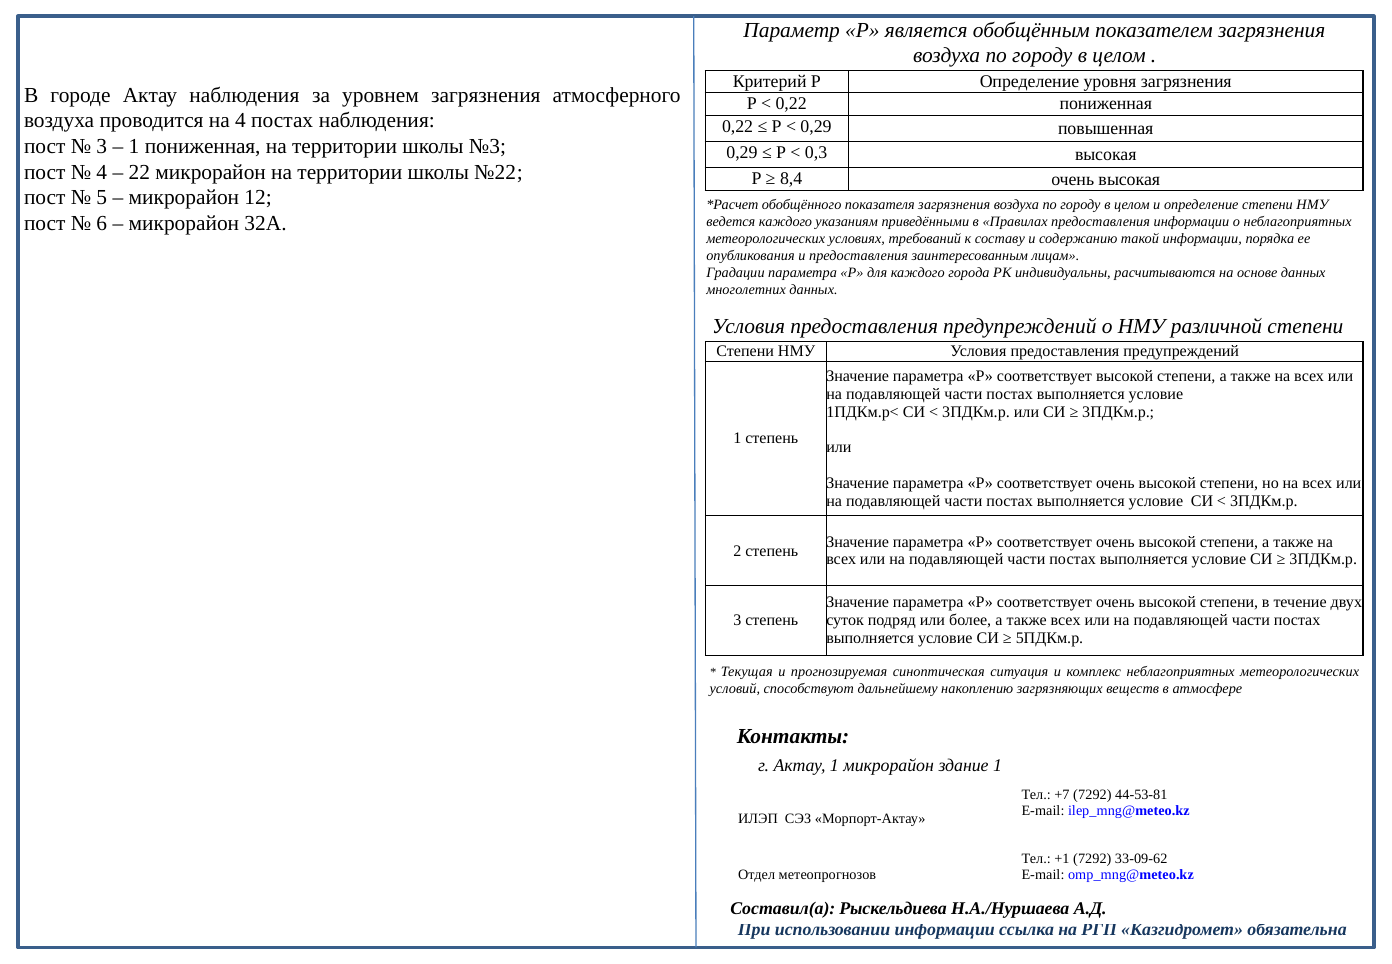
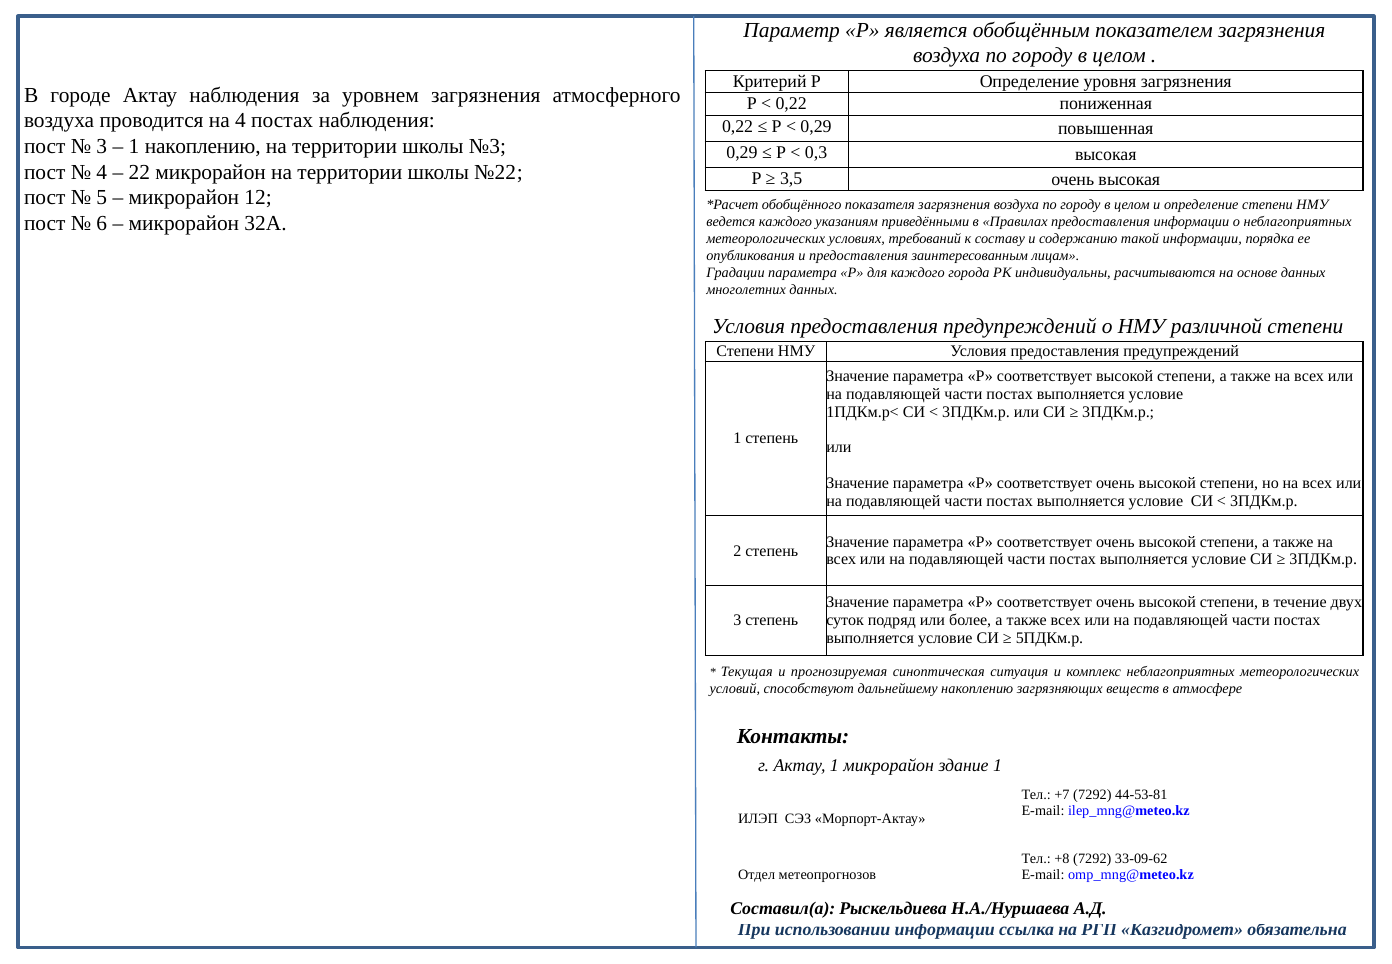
1 пониженная: пониженная -> накоплению
8,4: 8,4 -> 3,5
+1: +1 -> +8
